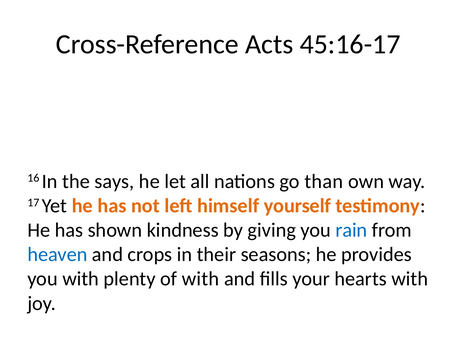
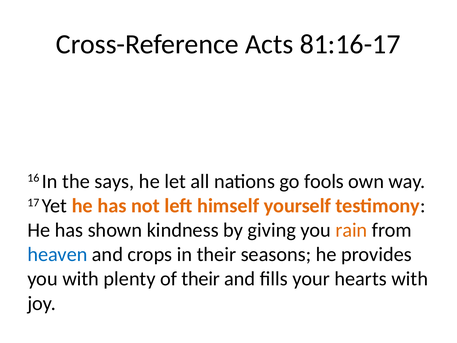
45:16-17: 45:16-17 -> 81:16-17
than: than -> fools
rain colour: blue -> orange
of with: with -> their
